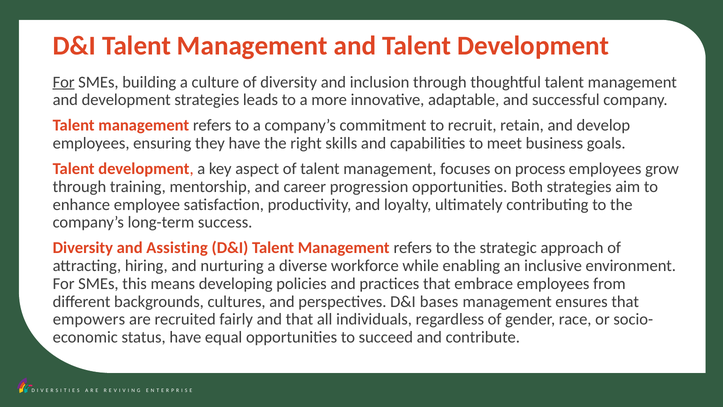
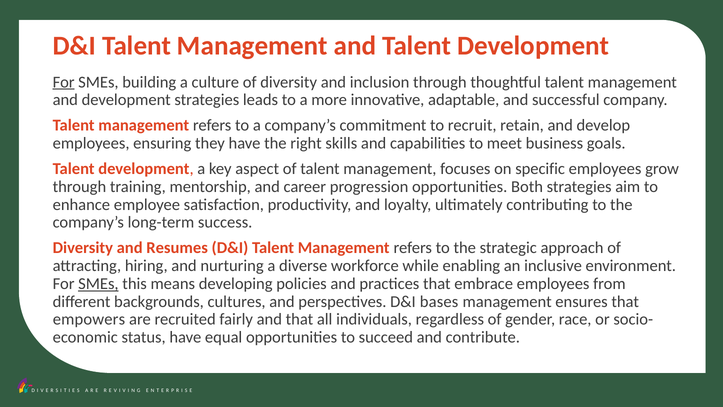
process: process -> specific
Assisting: Assisting -> Resumes
SMEs at (98, 283) underline: none -> present
